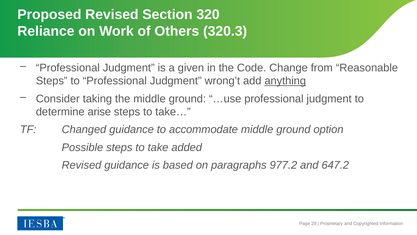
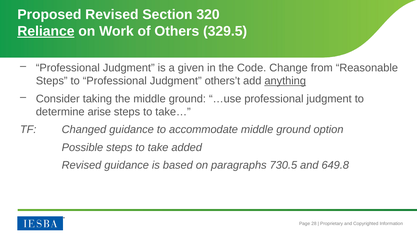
Reliance underline: none -> present
320.3: 320.3 -> 329.5
wrong’t: wrong’t -> others’t
977.2: 977.2 -> 730.5
647.2: 647.2 -> 649.8
